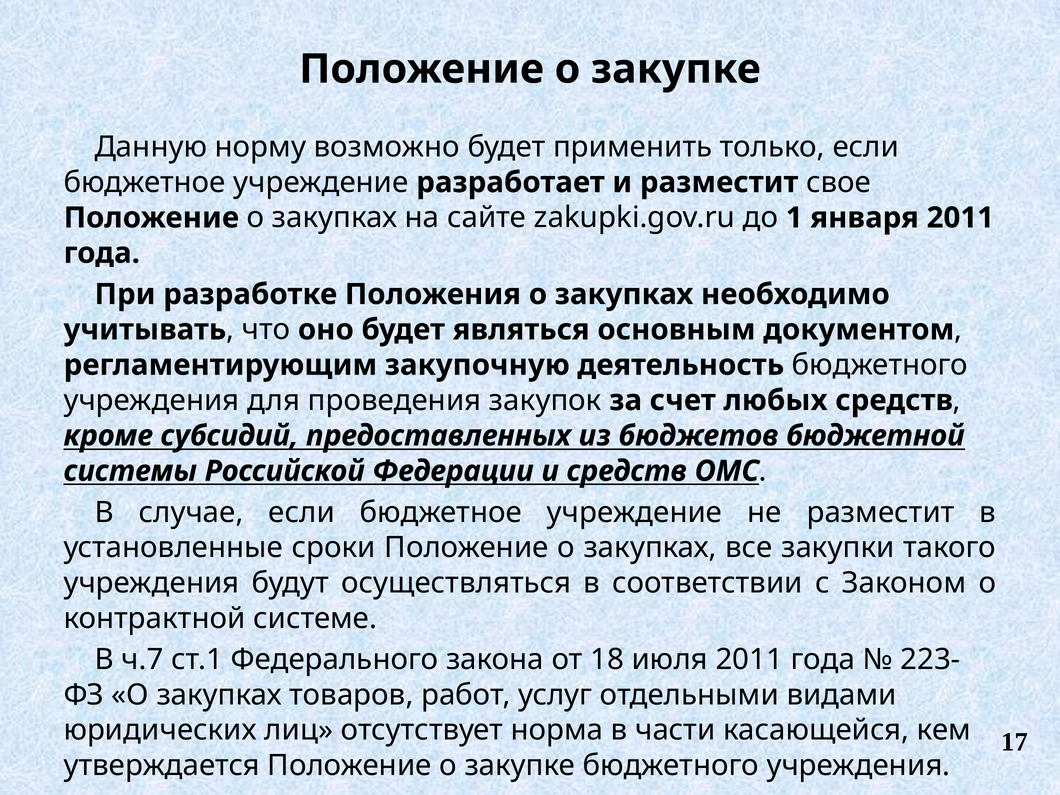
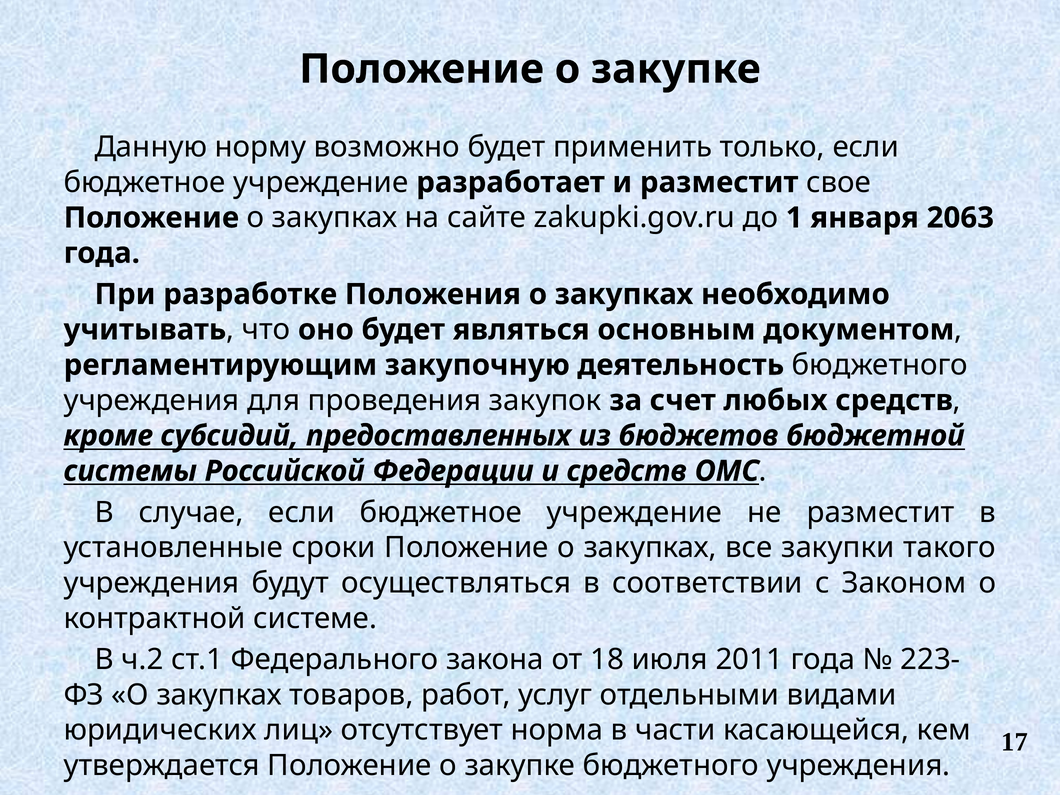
января 2011: 2011 -> 2063
ч.7: ч.7 -> ч.2
